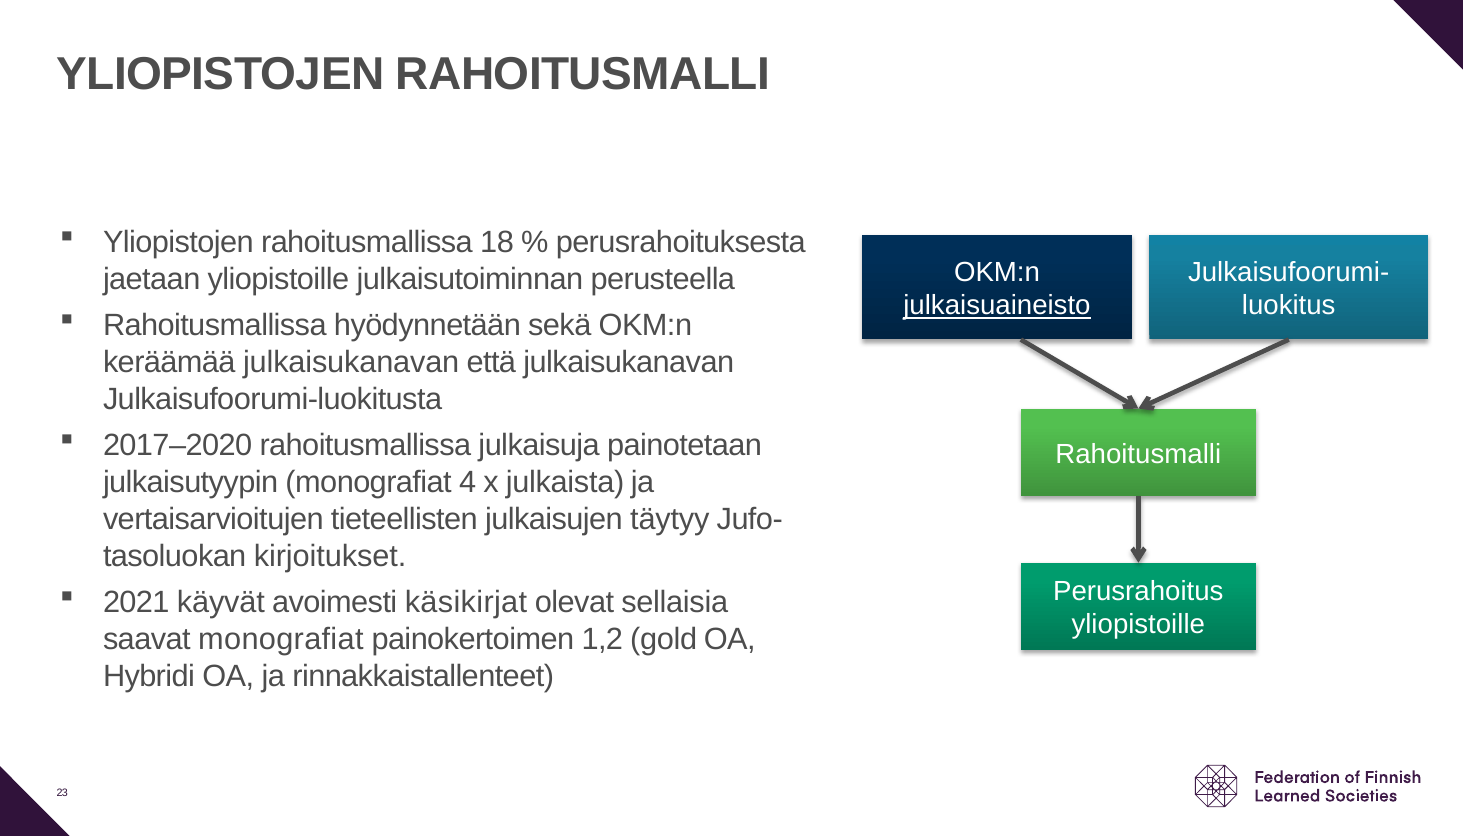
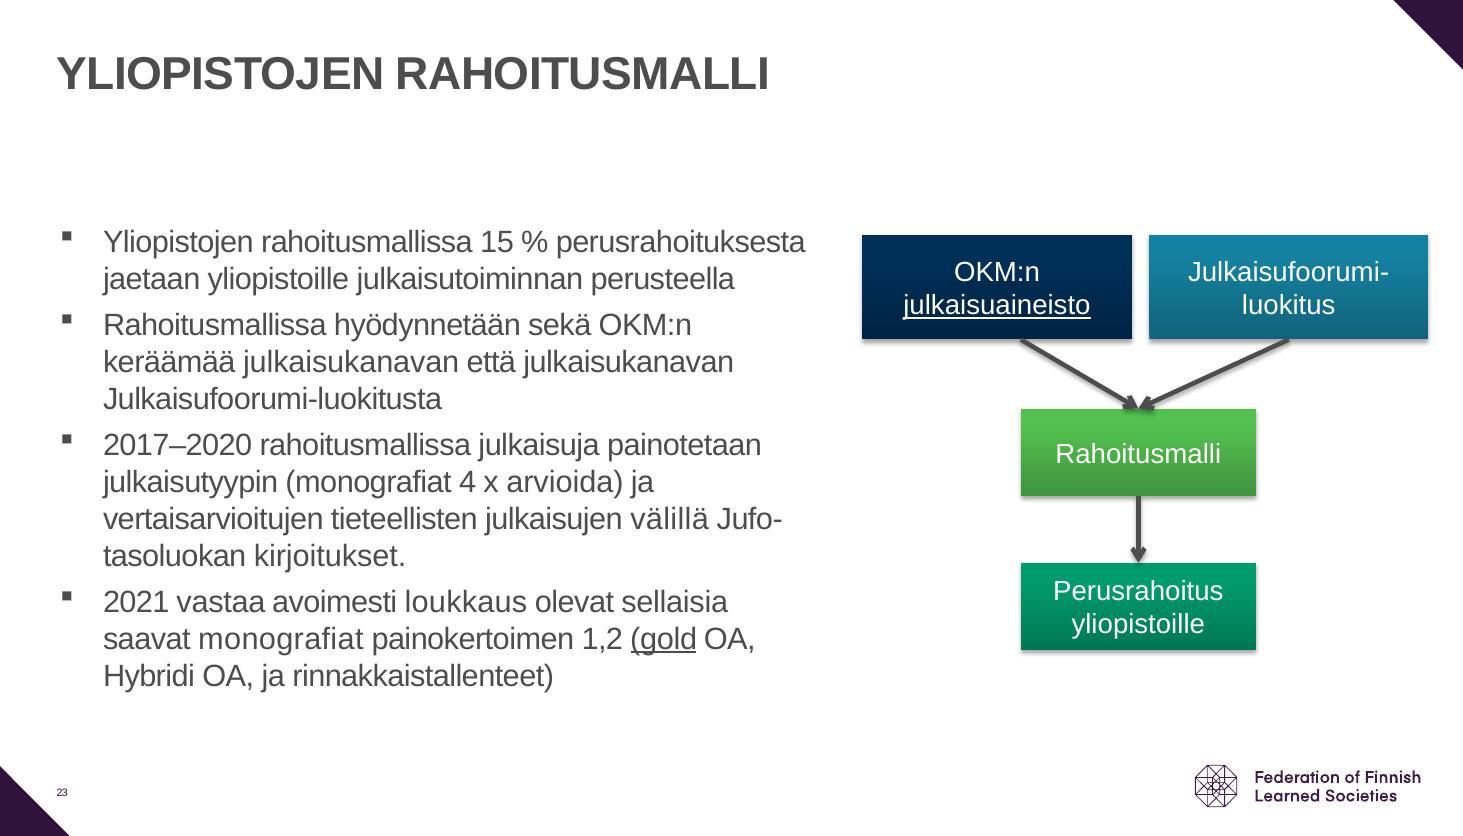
18: 18 -> 15
julkaista: julkaista -> arvioida
täytyy: täytyy -> välillä
käyvät: käyvät -> vastaa
käsikirjat: käsikirjat -> loukkaus
gold underline: none -> present
